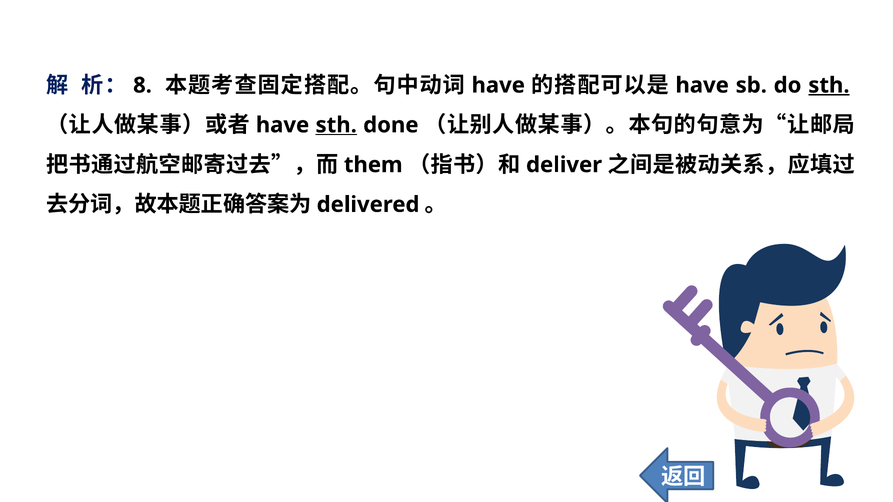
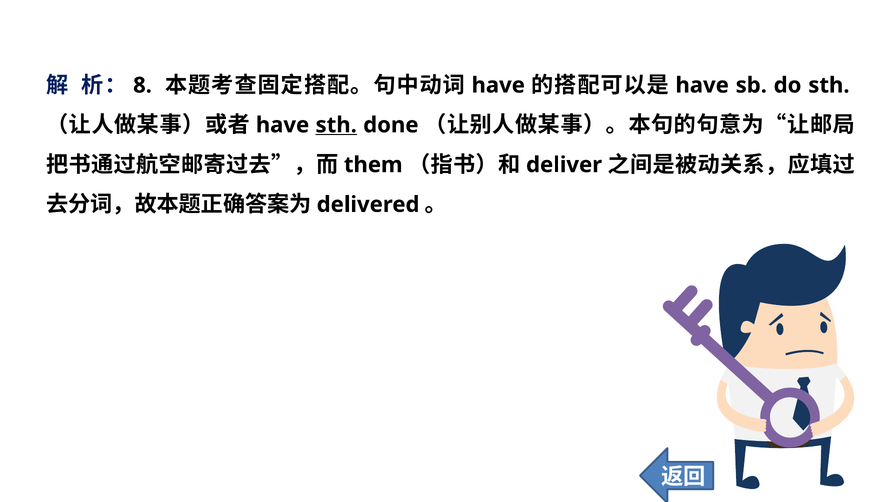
sth at (829, 85) underline: present -> none
